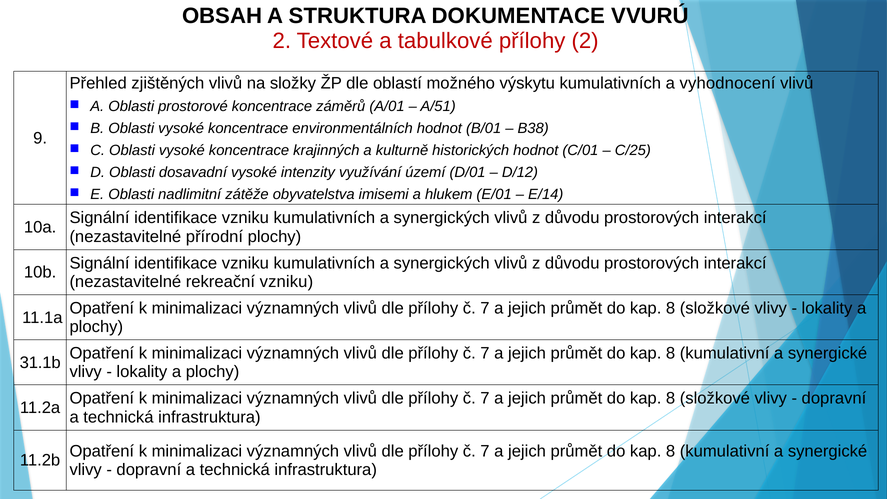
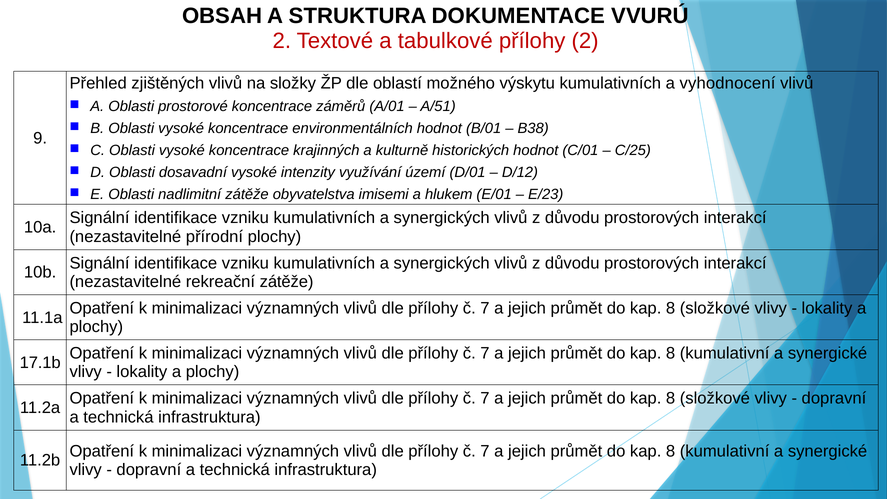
E/14: E/14 -> E/23
rekreační vzniku: vzniku -> zátěže
31.1b: 31.1b -> 17.1b
